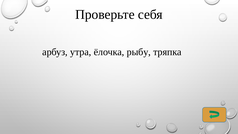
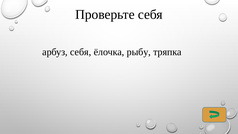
арбуз утра: утра -> себя
